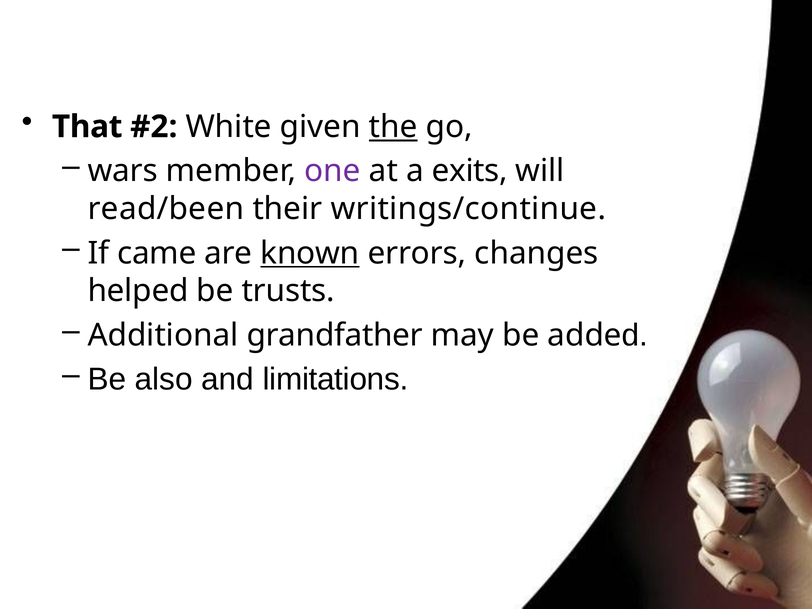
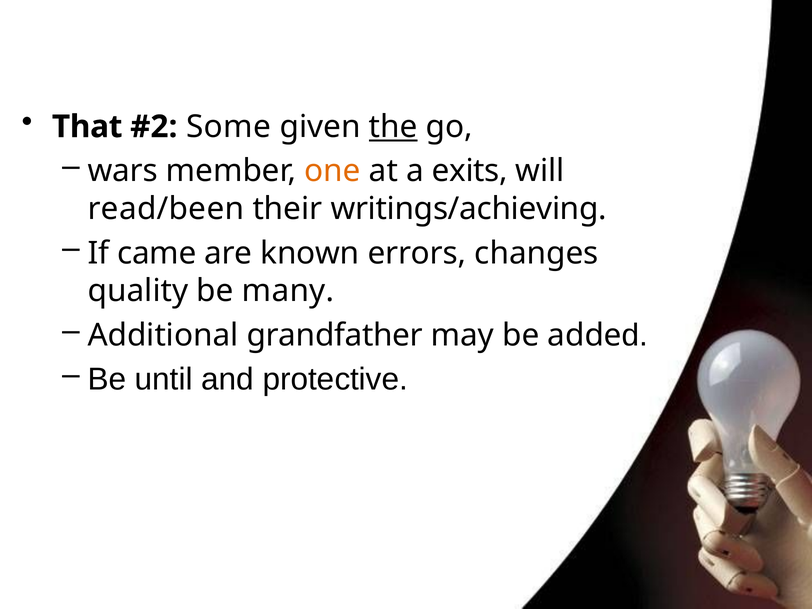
White: White -> Some
one colour: purple -> orange
writings/continue: writings/continue -> writings/achieving
known underline: present -> none
helped: helped -> quality
trusts: trusts -> many
also: also -> until
limitations: limitations -> protective
